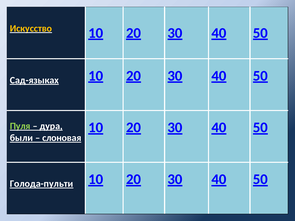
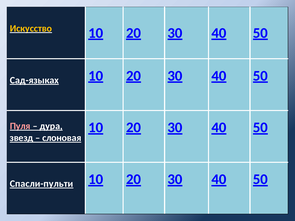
Пуля colour: light green -> pink
были: были -> звезд
Голода-пульти: Голода-пульти -> Спасли-пульти
